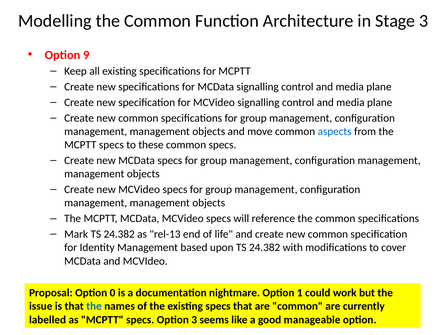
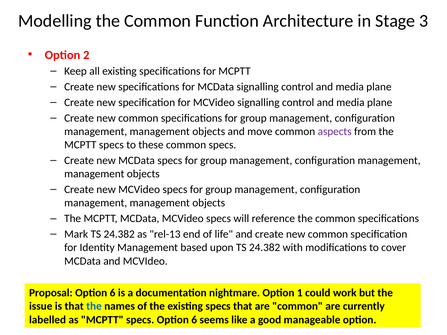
9: 9 -> 2
aspects colour: blue -> purple
Proposal Option 0: 0 -> 6
specs Option 3: 3 -> 6
